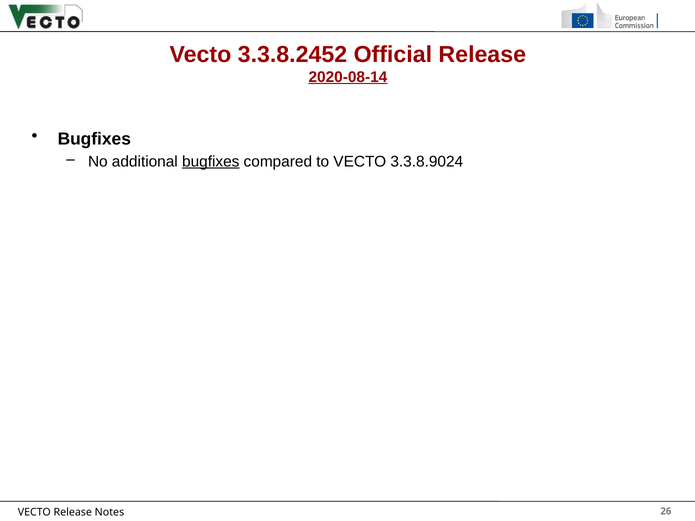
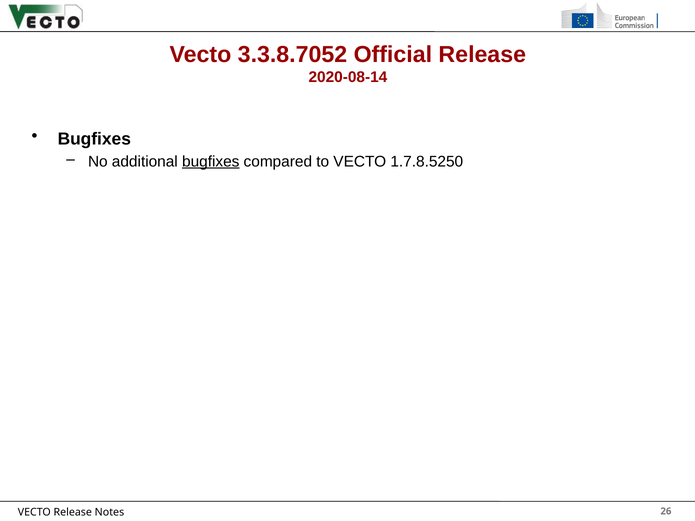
3.3.8.2452: 3.3.8.2452 -> 3.3.8.7052
2020-08-14 underline: present -> none
3.3.8.9024: 3.3.8.9024 -> 1.7.8.5250
